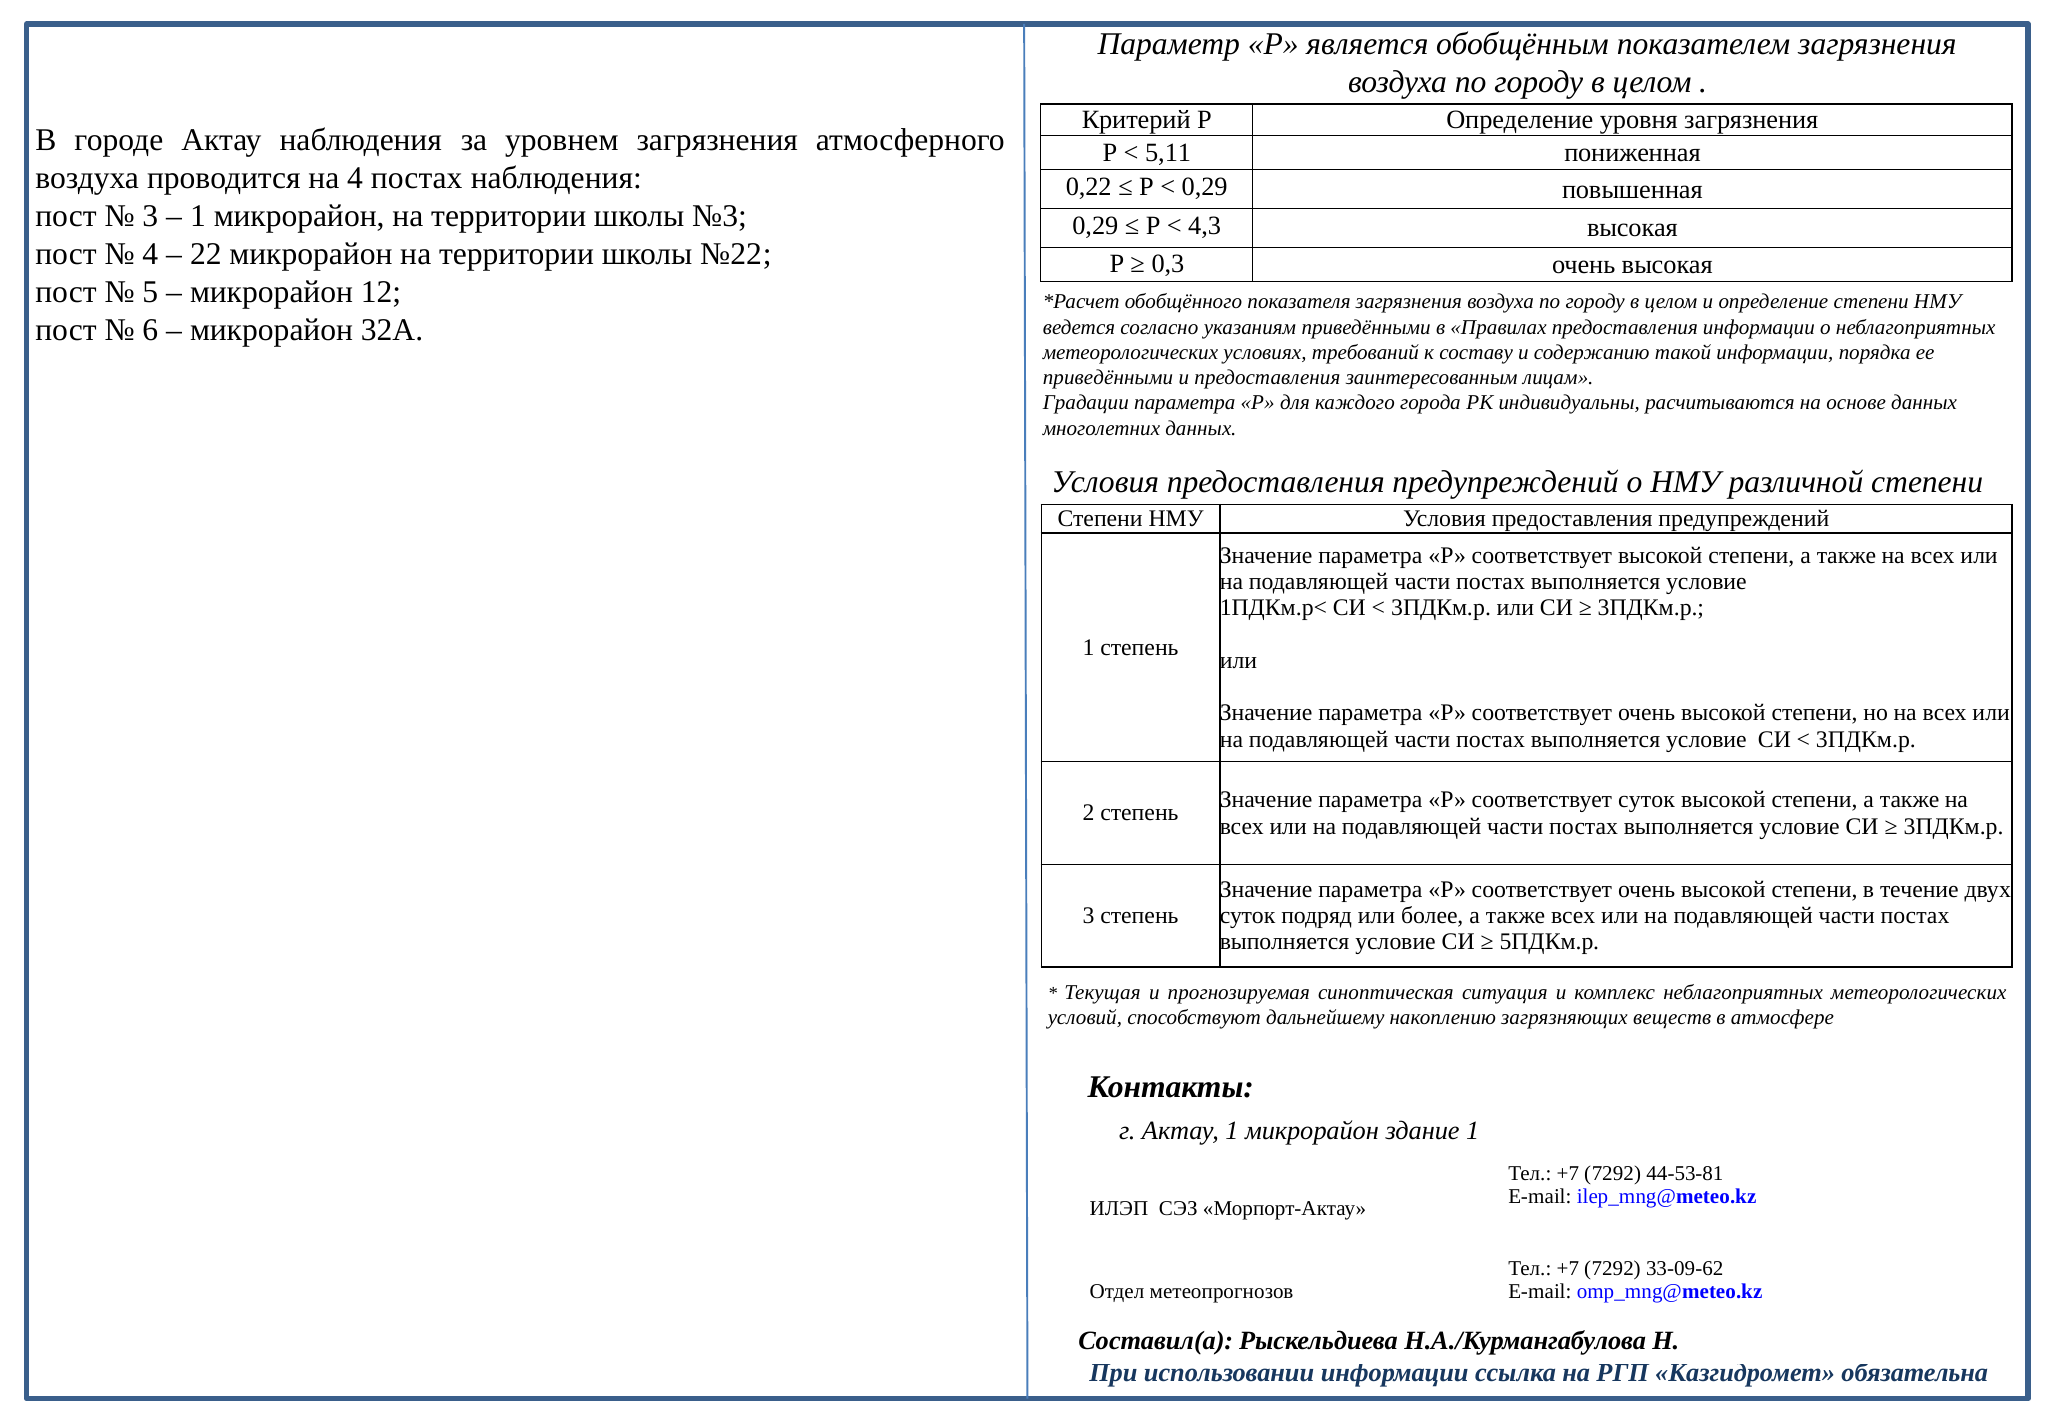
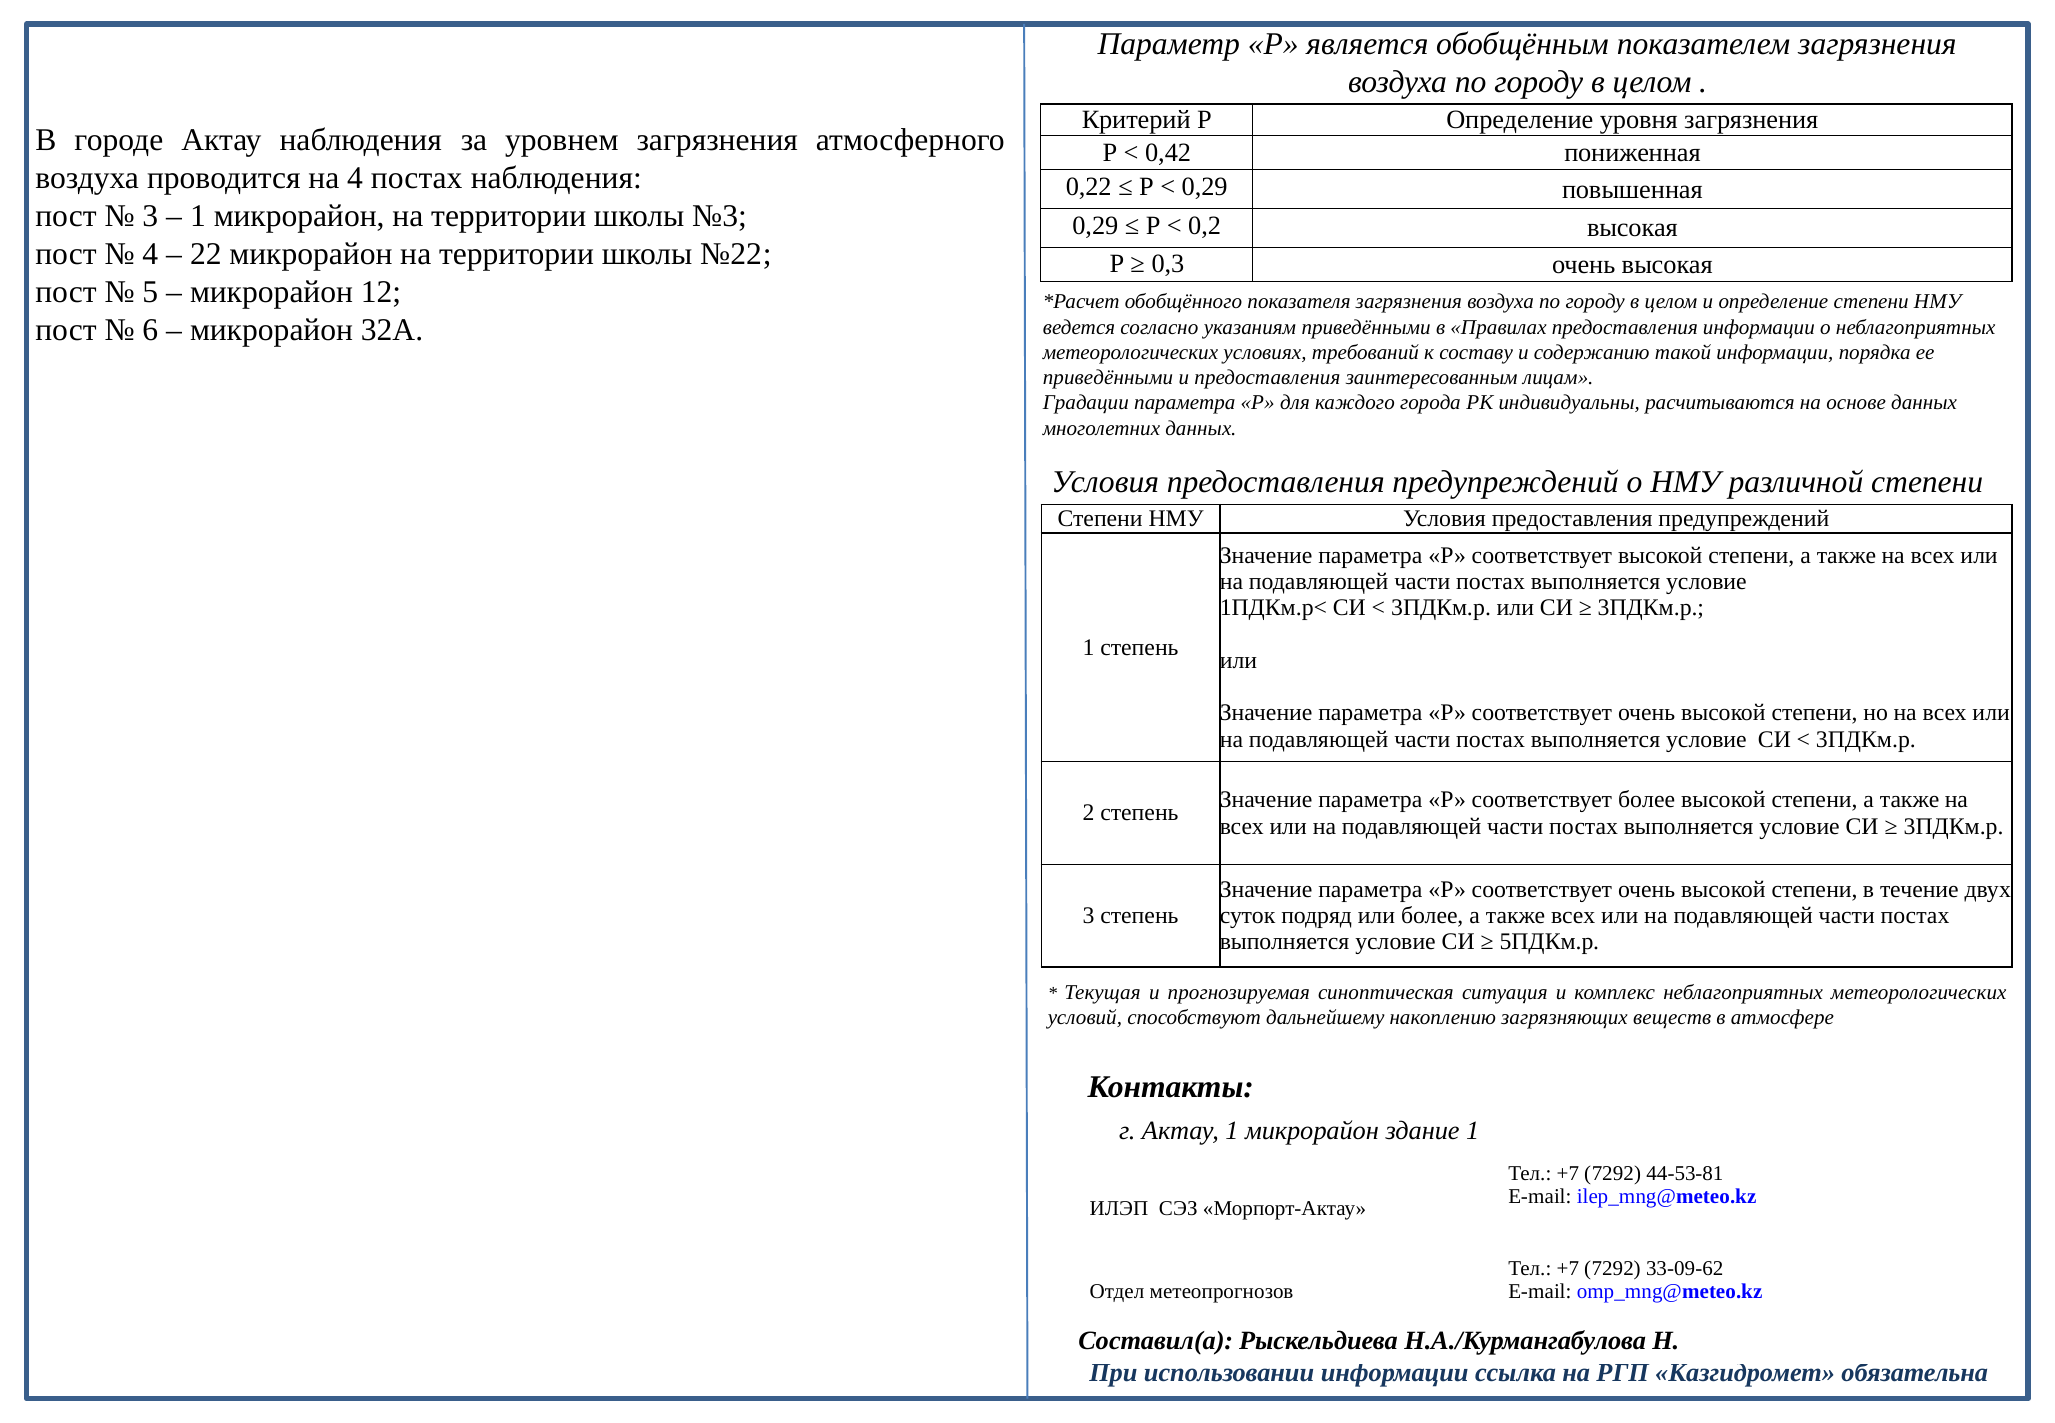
5,11: 5,11 -> 0,42
4,3: 4,3 -> 0,2
соответствует суток: суток -> более
